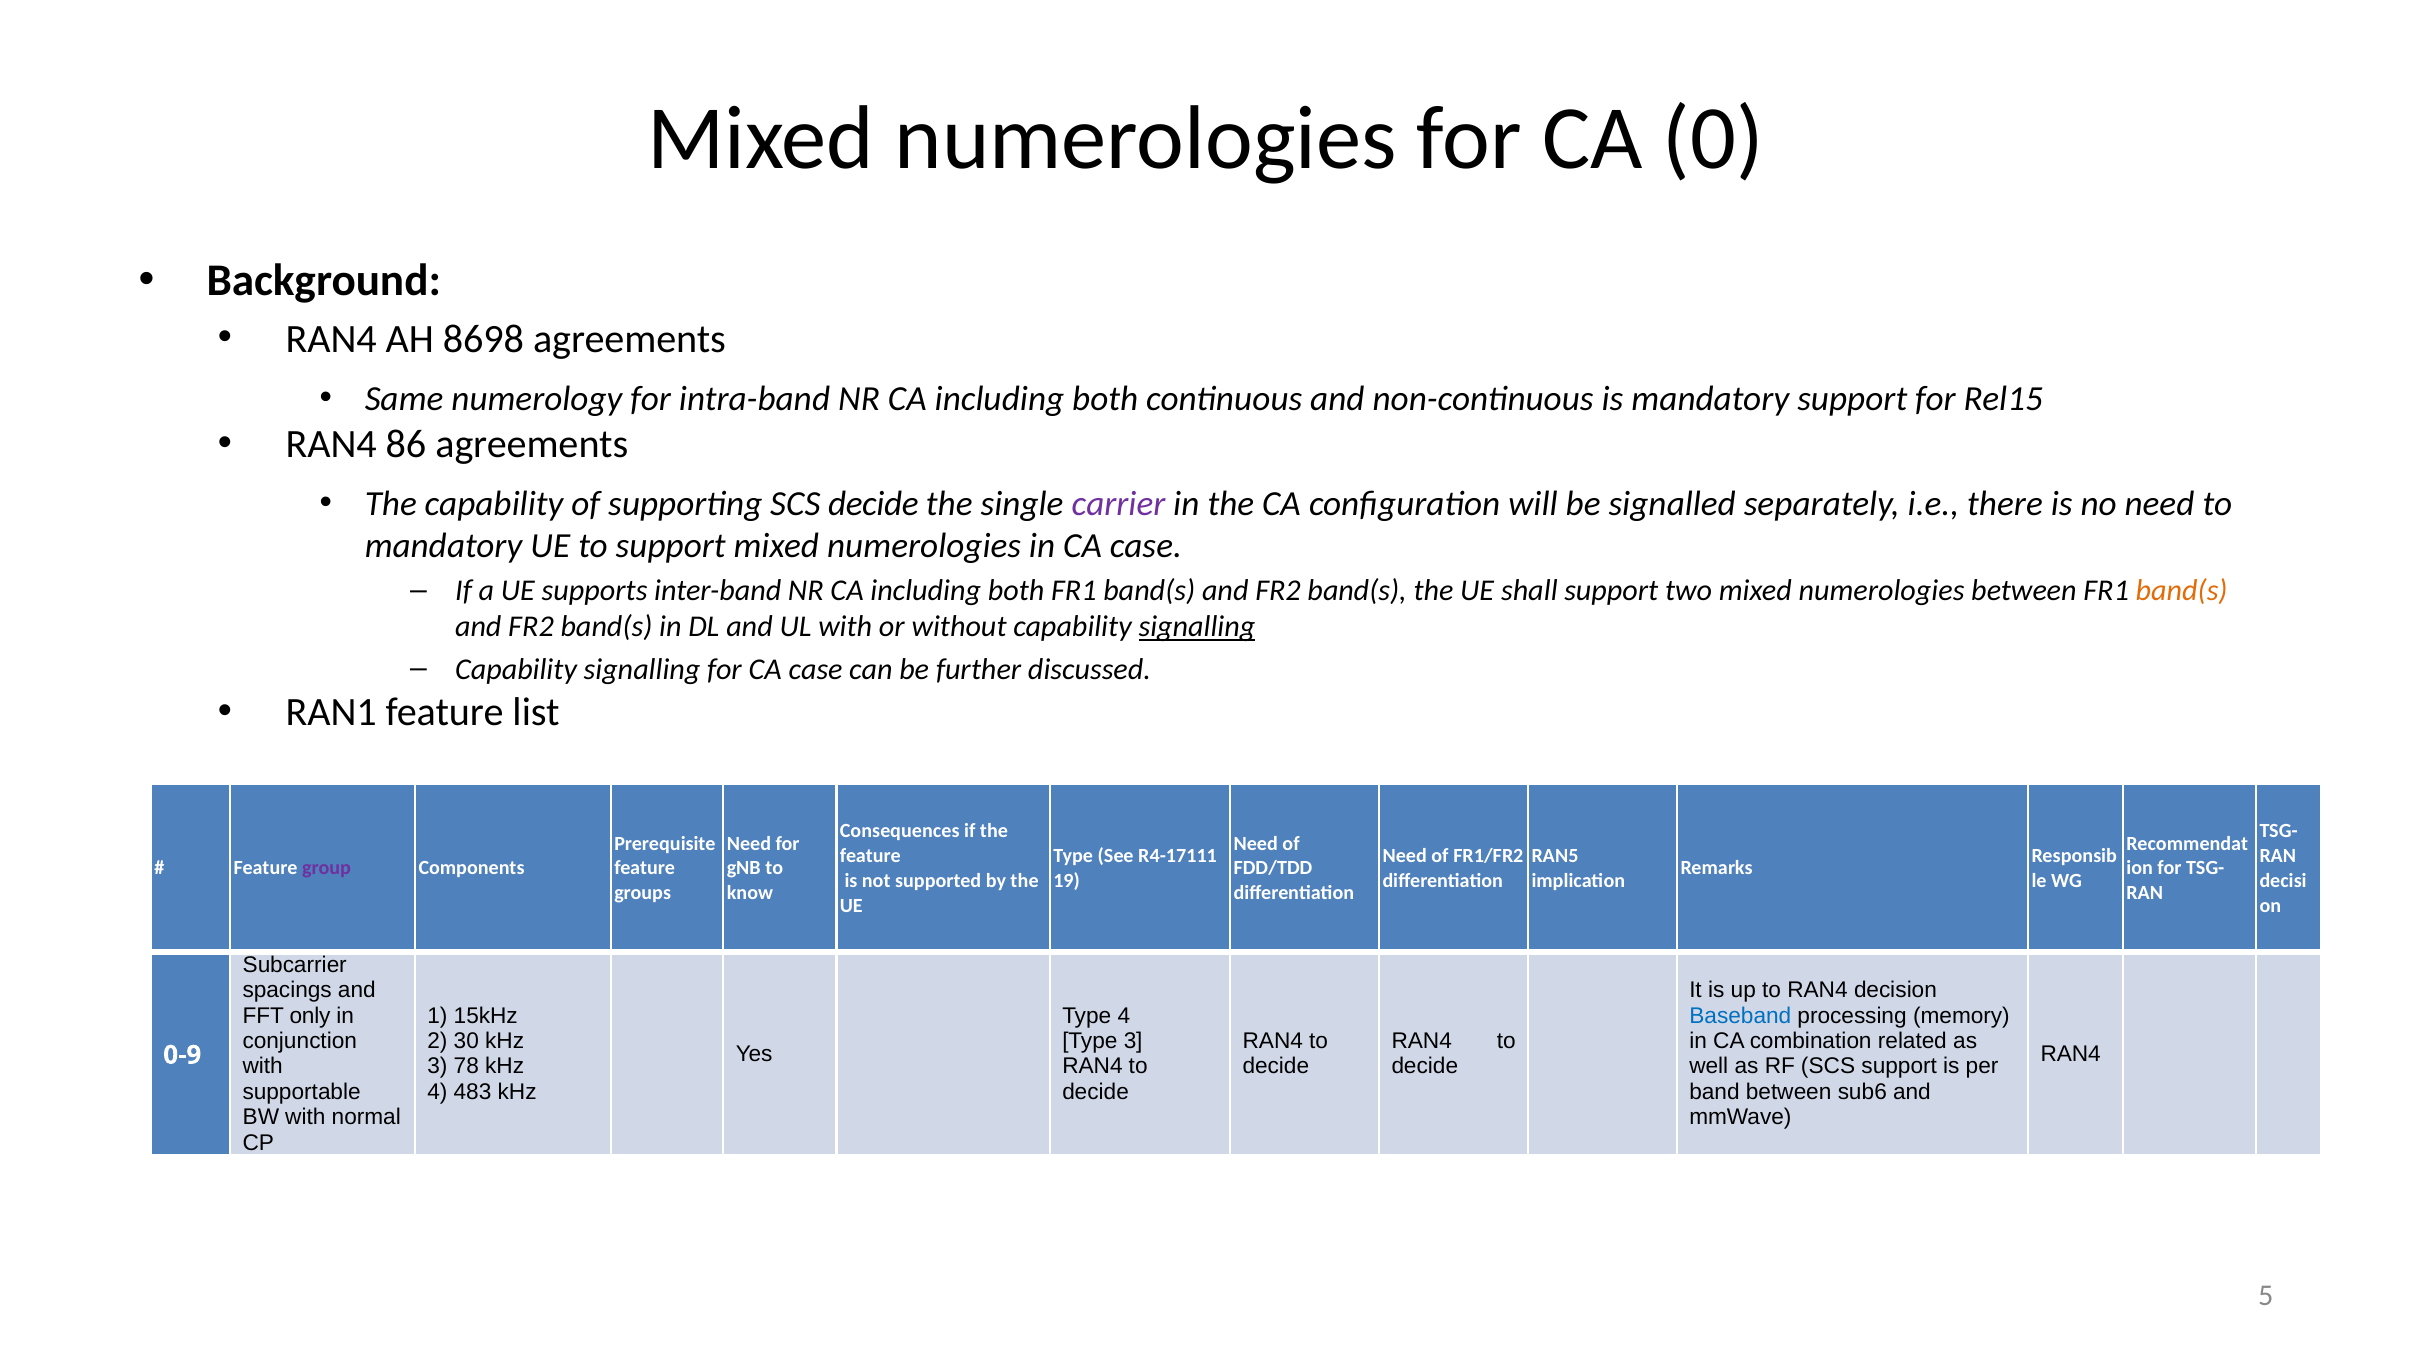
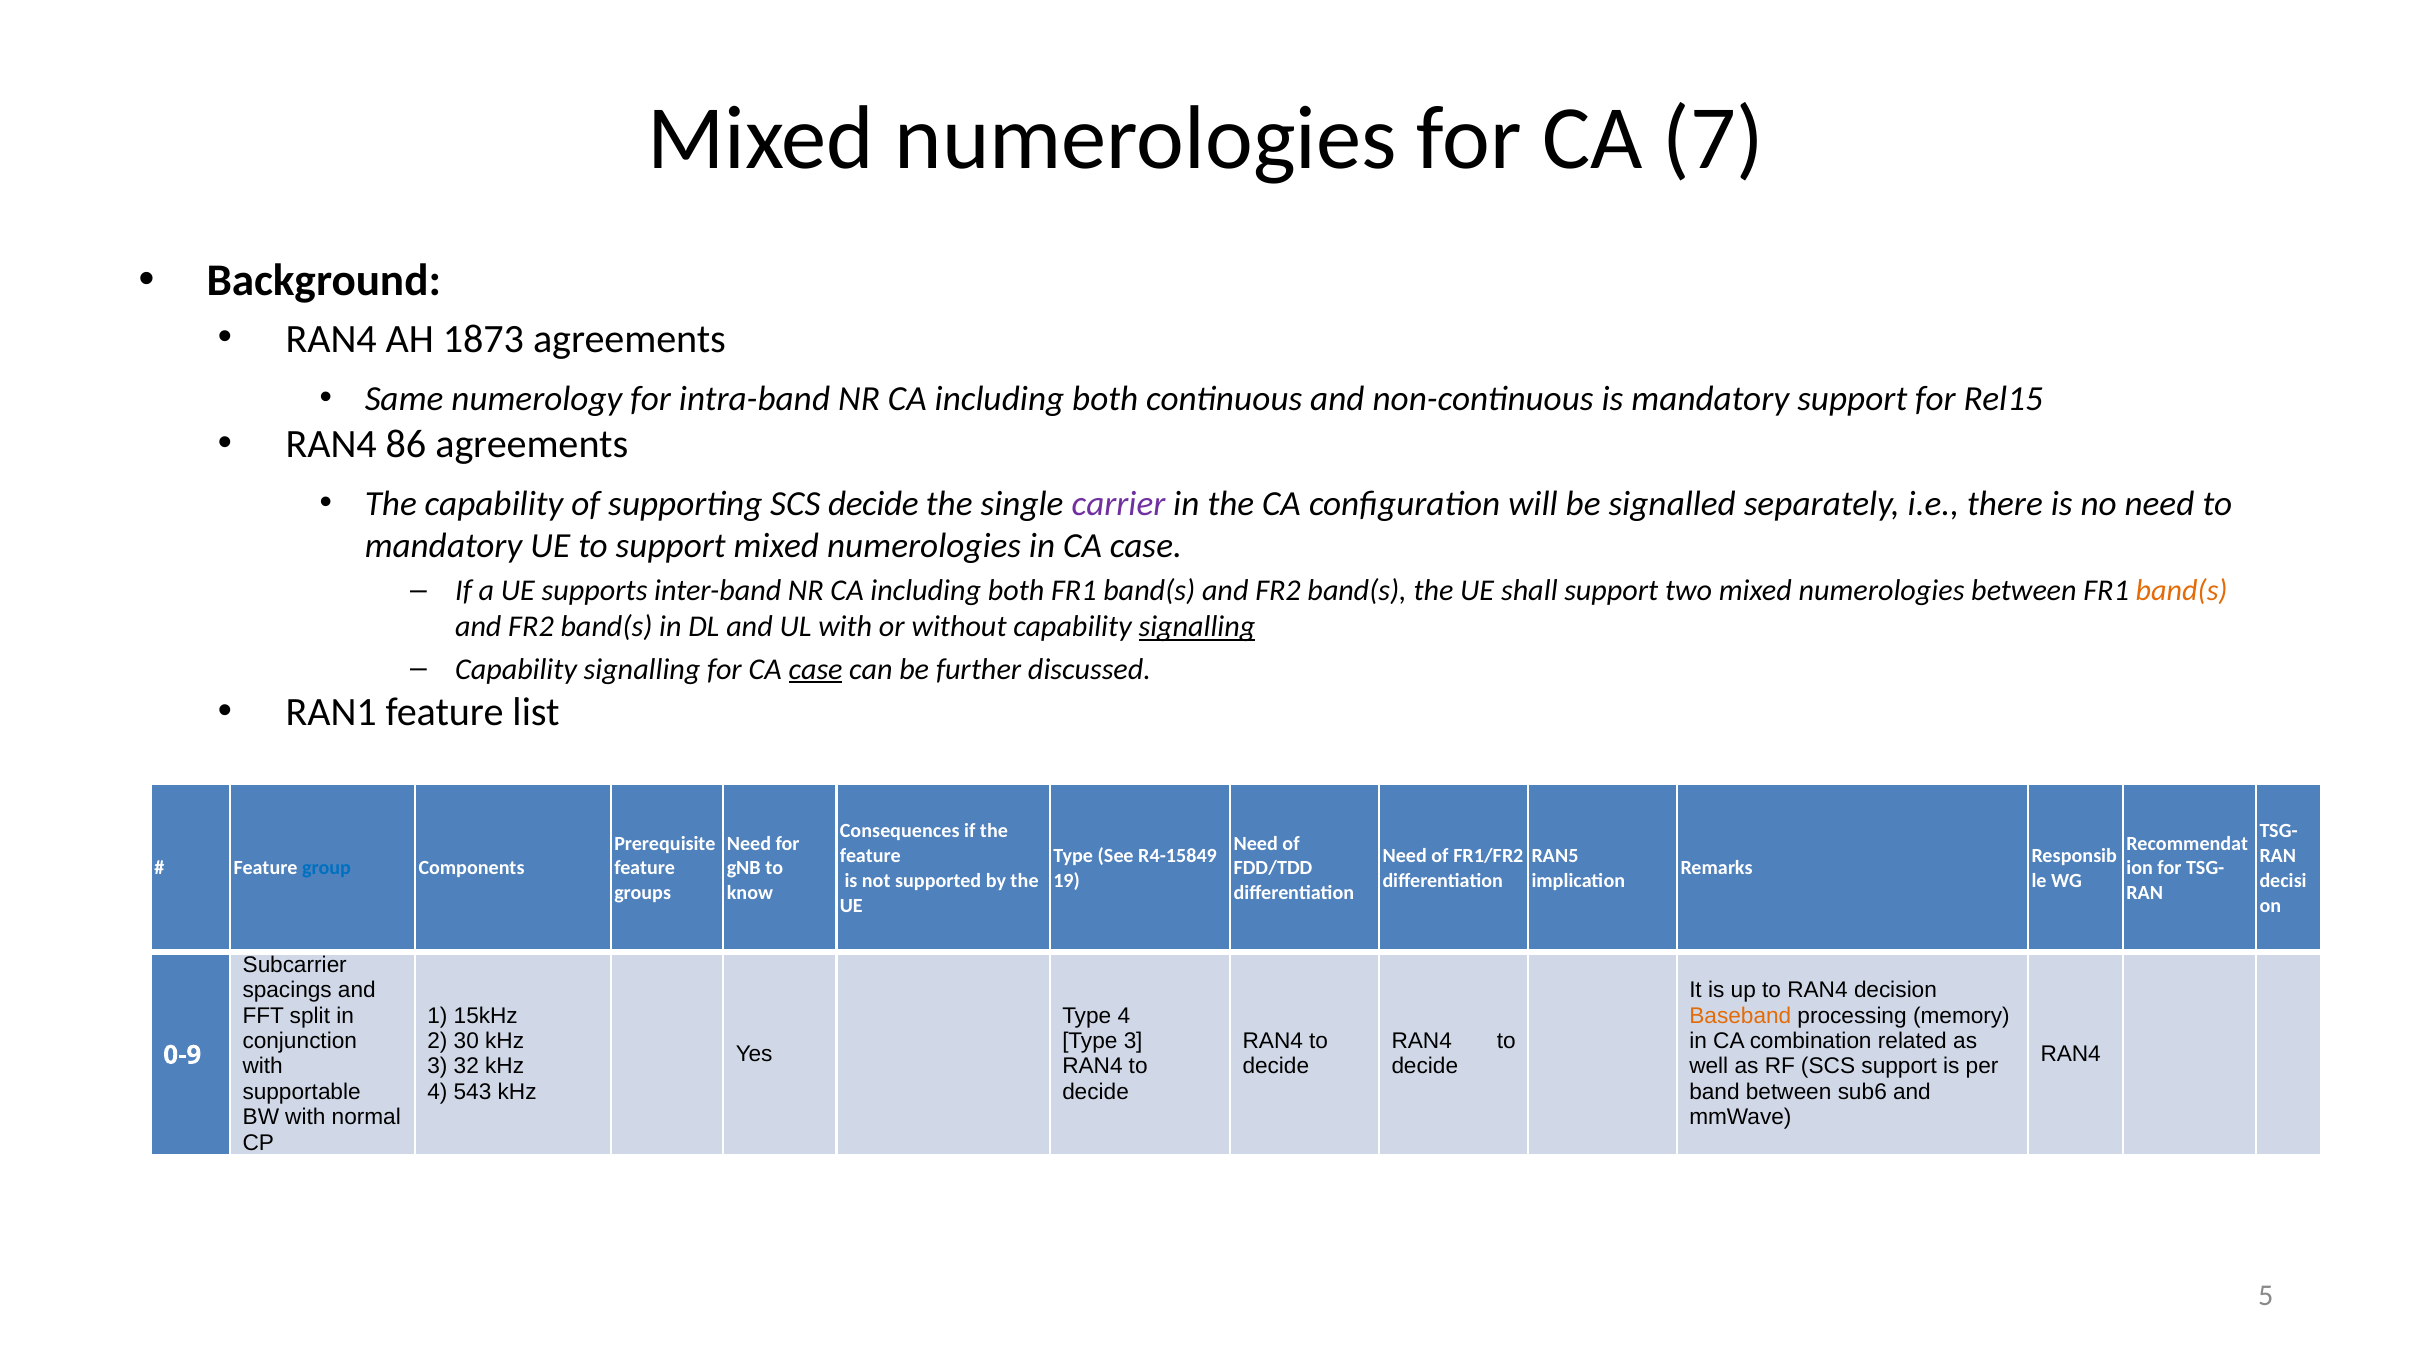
0: 0 -> 7
8698: 8698 -> 1873
case at (816, 669) underline: none -> present
R4-17111: R4-17111 -> R4-15849
group colour: purple -> blue
only: only -> split
Baseband colour: blue -> orange
78: 78 -> 32
483: 483 -> 543
